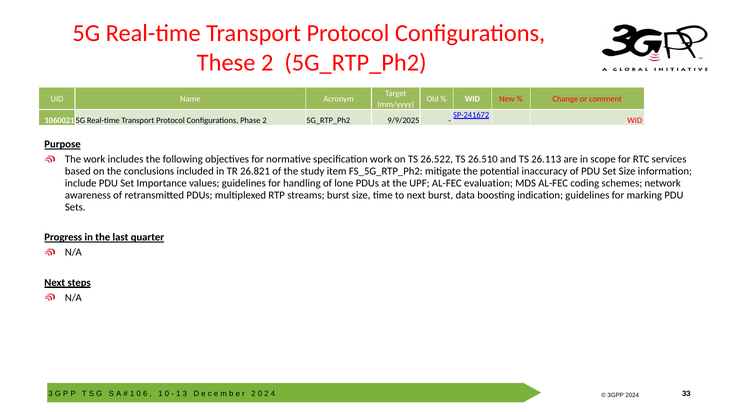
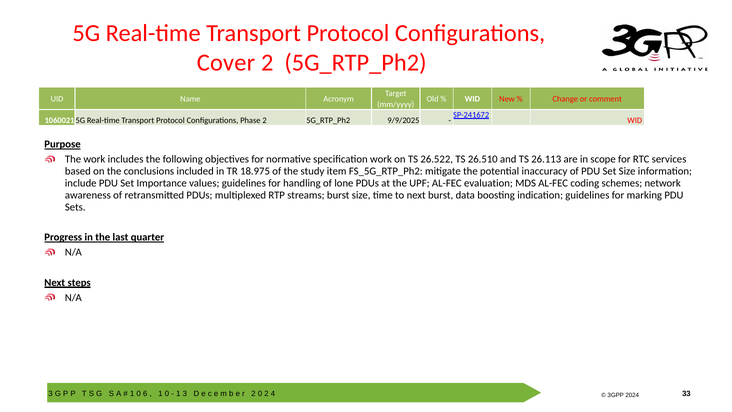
These: These -> Cover
26.821: 26.821 -> 18.975
